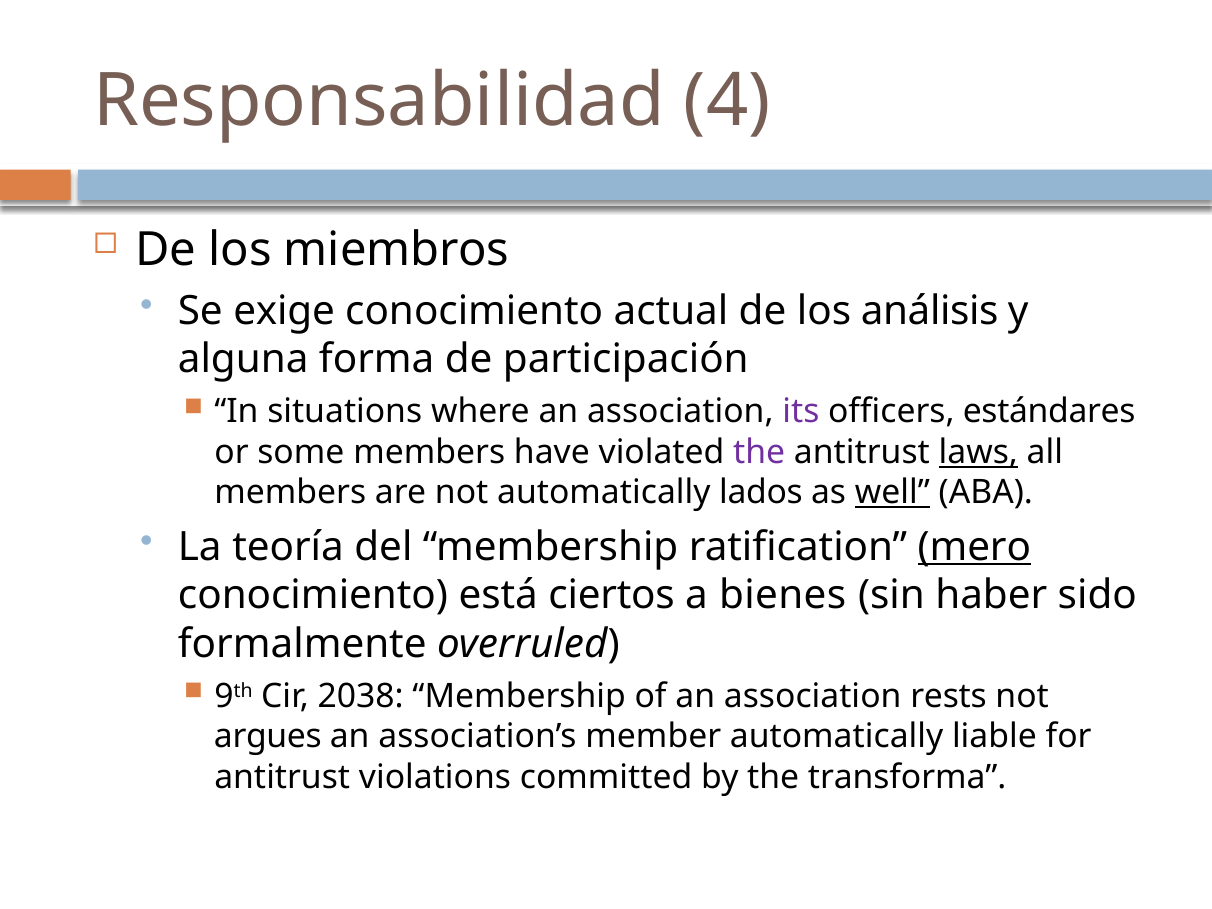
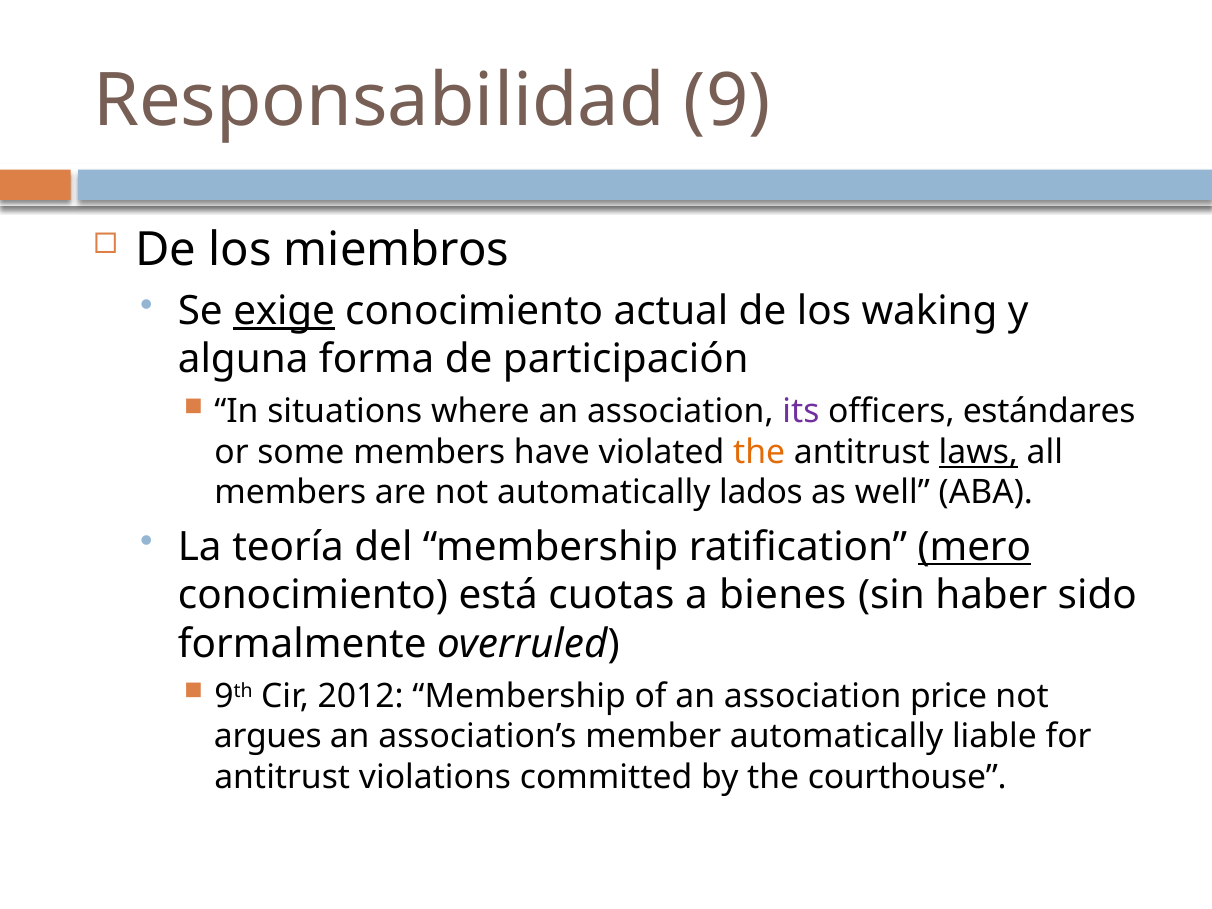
4: 4 -> 9
exige underline: none -> present
análisis: análisis -> waking
the at (759, 452) colour: purple -> orange
well underline: present -> none
ciertos: ciertos -> cuotas
2038: 2038 -> 2012
rests: rests -> price
transforma: transforma -> courthouse
